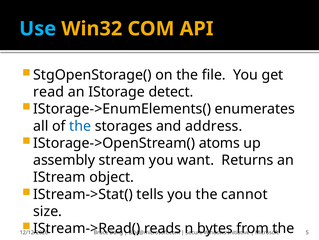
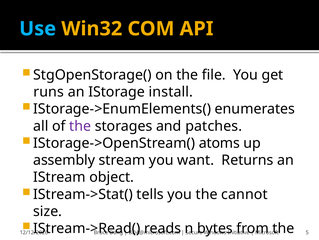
read: read -> runs
detect: detect -> install
the at (80, 126) colour: blue -> purple
address: address -> patches
